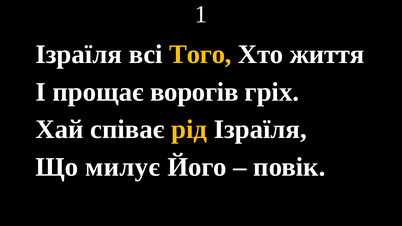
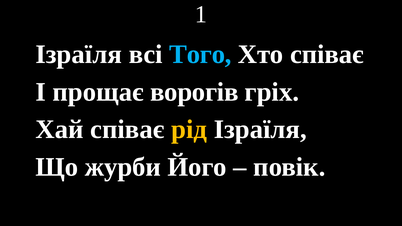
Того colour: yellow -> light blue
Хто життя: життя -> співає
милує: милує -> журби
